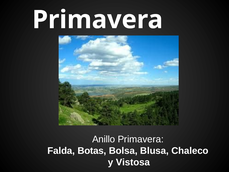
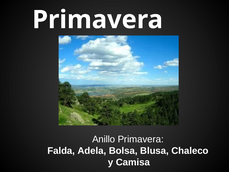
Botas: Botas -> Adela
Vistosa: Vistosa -> Camisa
